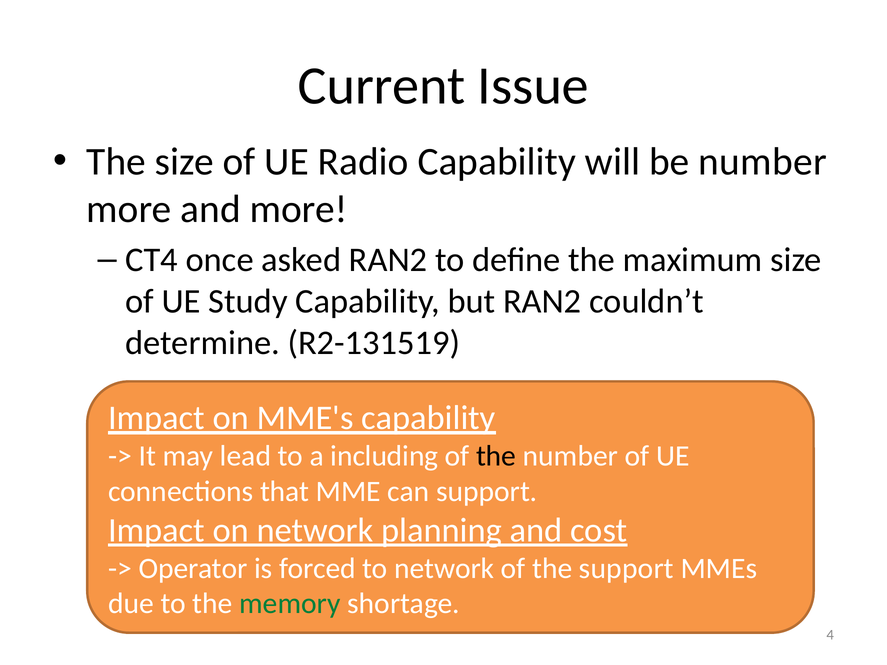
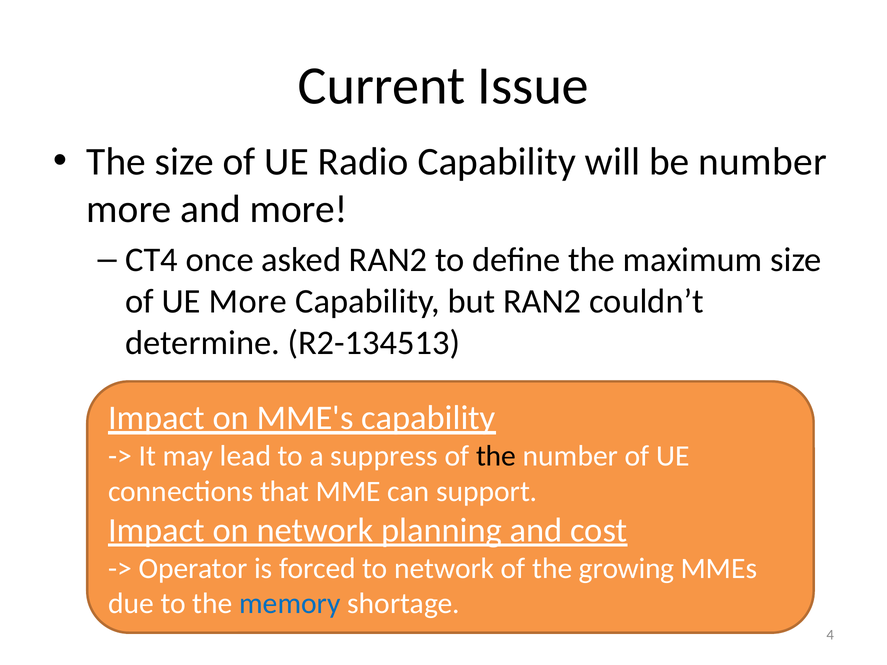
UE Study: Study -> More
R2-131519: R2-131519 -> R2-134513
including: including -> suppress
the support: support -> growing
memory colour: green -> blue
